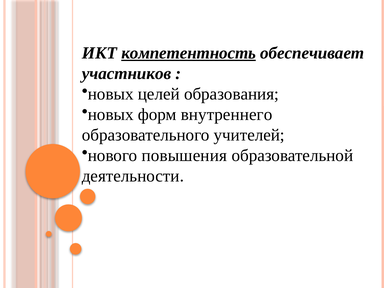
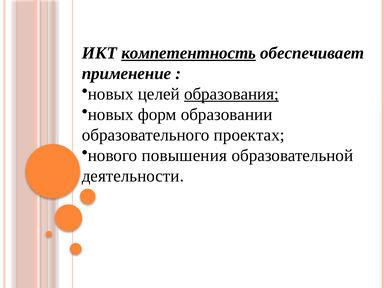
участников: участников -> применение
образования underline: none -> present
внутреннего: внутреннего -> образовании
учителей: учителей -> проектах
